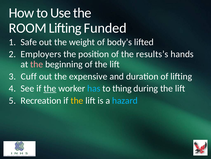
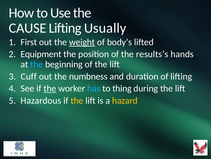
ROOM: ROOM -> CAUSE
Funded: Funded -> Usually
Safe: Safe -> First
weight underline: none -> present
Employers: Employers -> Equipment
the at (37, 64) colour: pink -> light blue
expensive: expensive -> numbness
Recreation: Recreation -> Hazardous
hazard colour: light blue -> yellow
